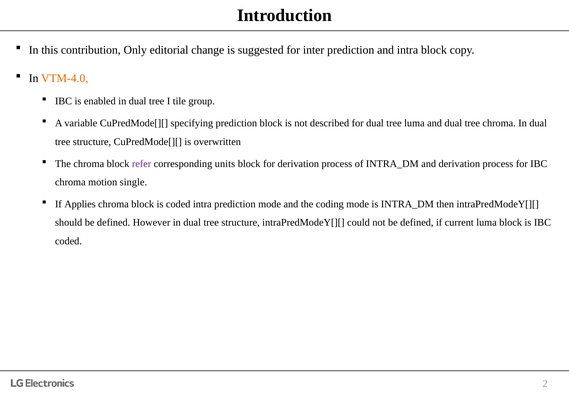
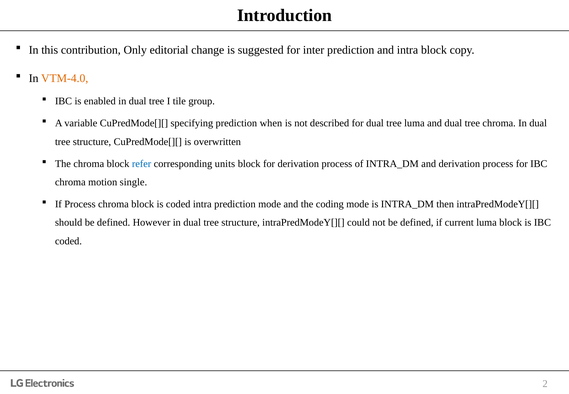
prediction block: block -> when
refer colour: purple -> blue
If Applies: Applies -> Process
